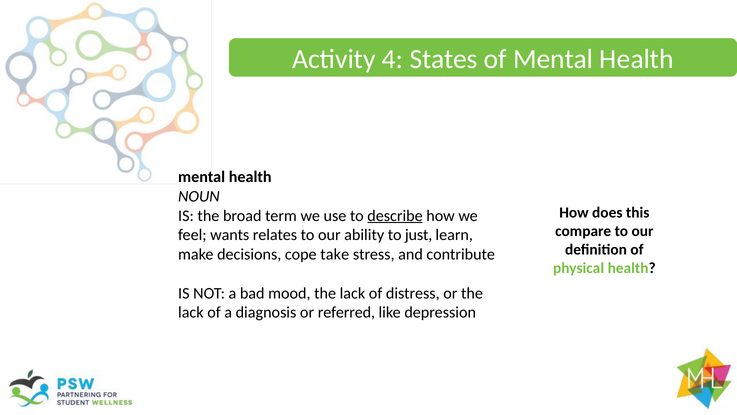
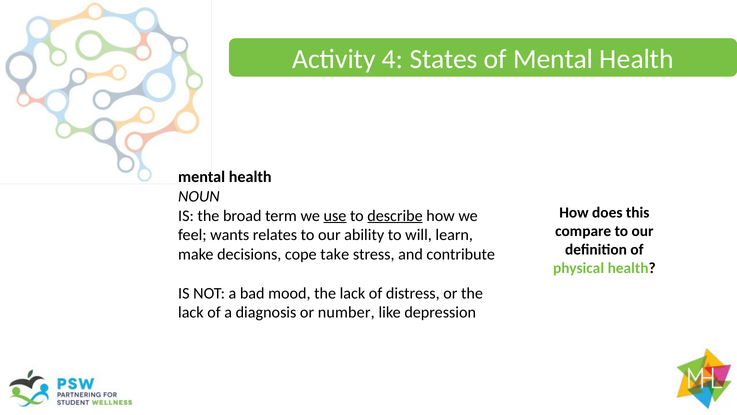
use underline: none -> present
just: just -> will
referred: referred -> number
